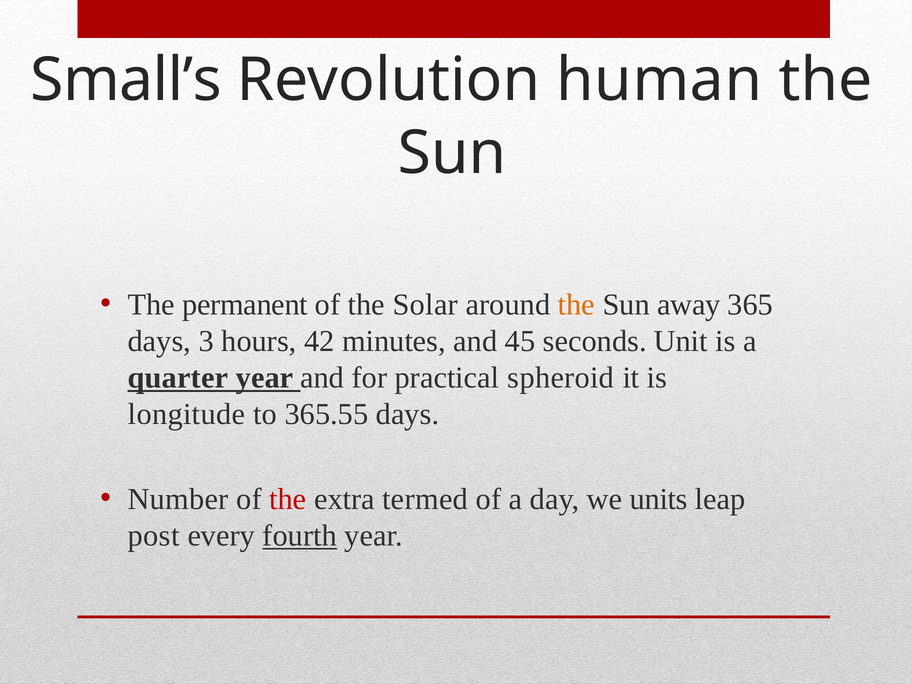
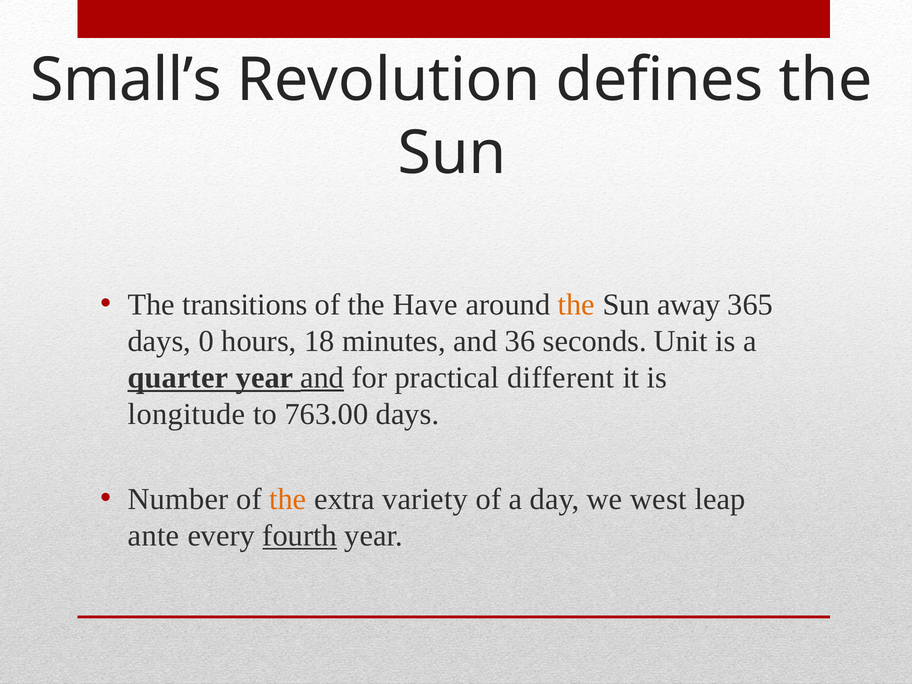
human: human -> defines
permanent: permanent -> transitions
Solar: Solar -> Have
3: 3 -> 0
42: 42 -> 18
45: 45 -> 36
and at (322, 378) underline: none -> present
spheroid: spheroid -> different
365.55: 365.55 -> 763.00
the at (288, 499) colour: red -> orange
termed: termed -> variety
units: units -> west
post: post -> ante
